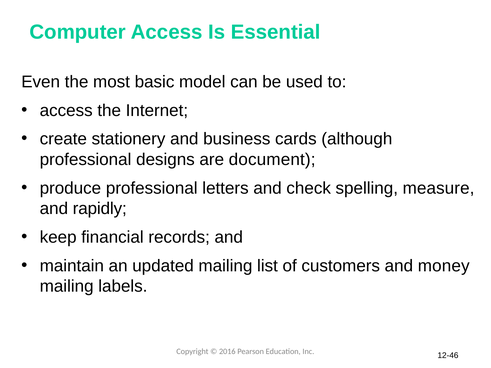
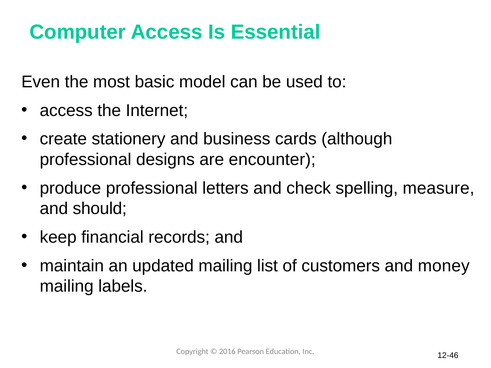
document: document -> encounter
rapidly: rapidly -> should
